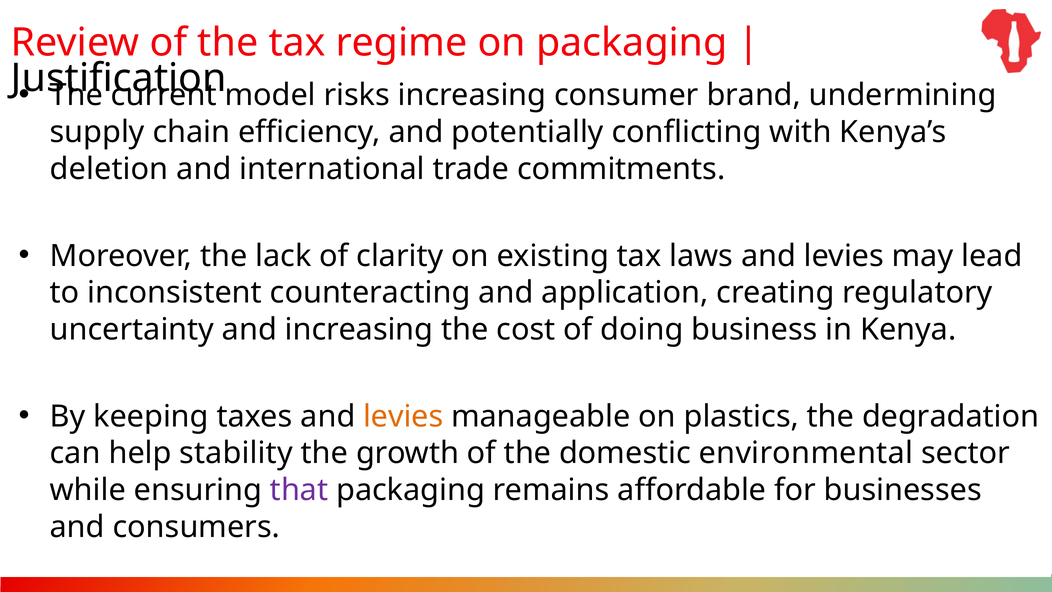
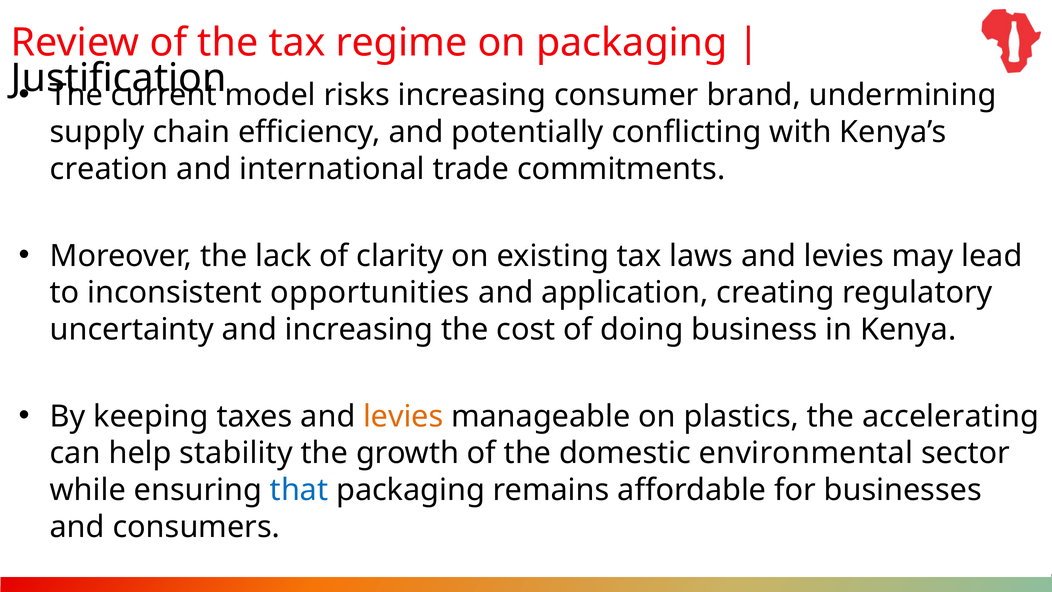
deletion: deletion -> creation
counteracting: counteracting -> opportunities
degradation: degradation -> accelerating
that colour: purple -> blue
